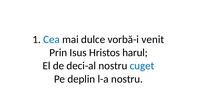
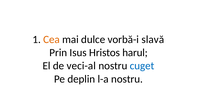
Cea colour: blue -> orange
venit: venit -> slavă
deci-al: deci-al -> veci-al
